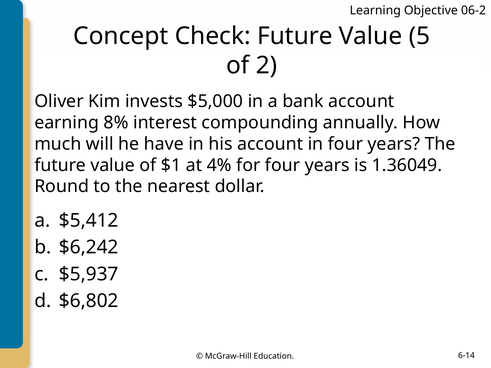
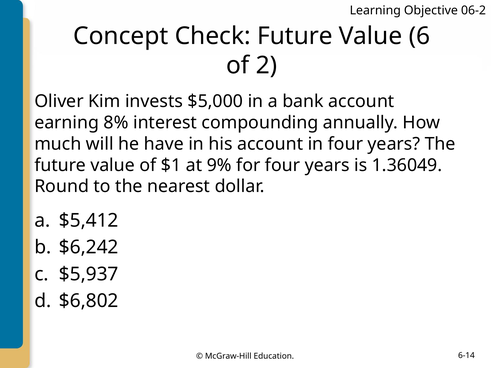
5: 5 -> 6
4%: 4% -> 9%
